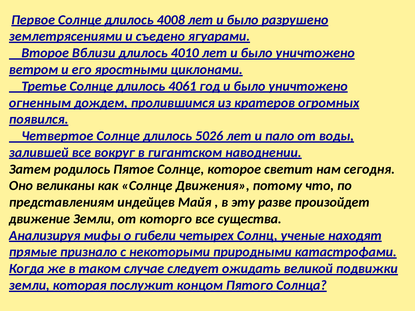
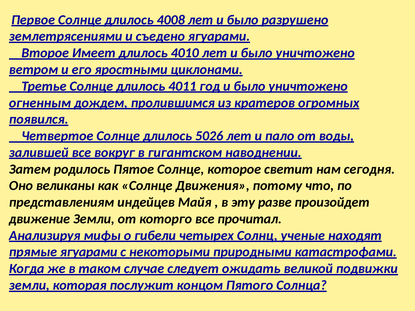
Вблизи: Вблизи -> Имеет
4061: 4061 -> 4011
существа: существа -> прочитал
прямые признало: признало -> ягуарами
